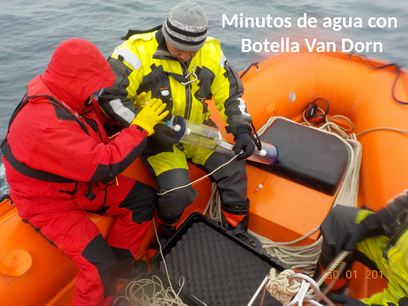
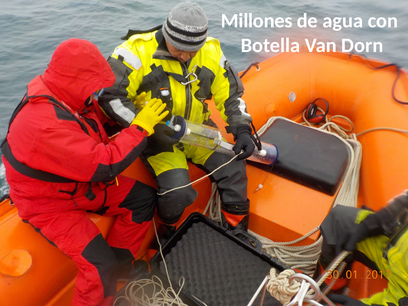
Minutos: Minutos -> Millones
